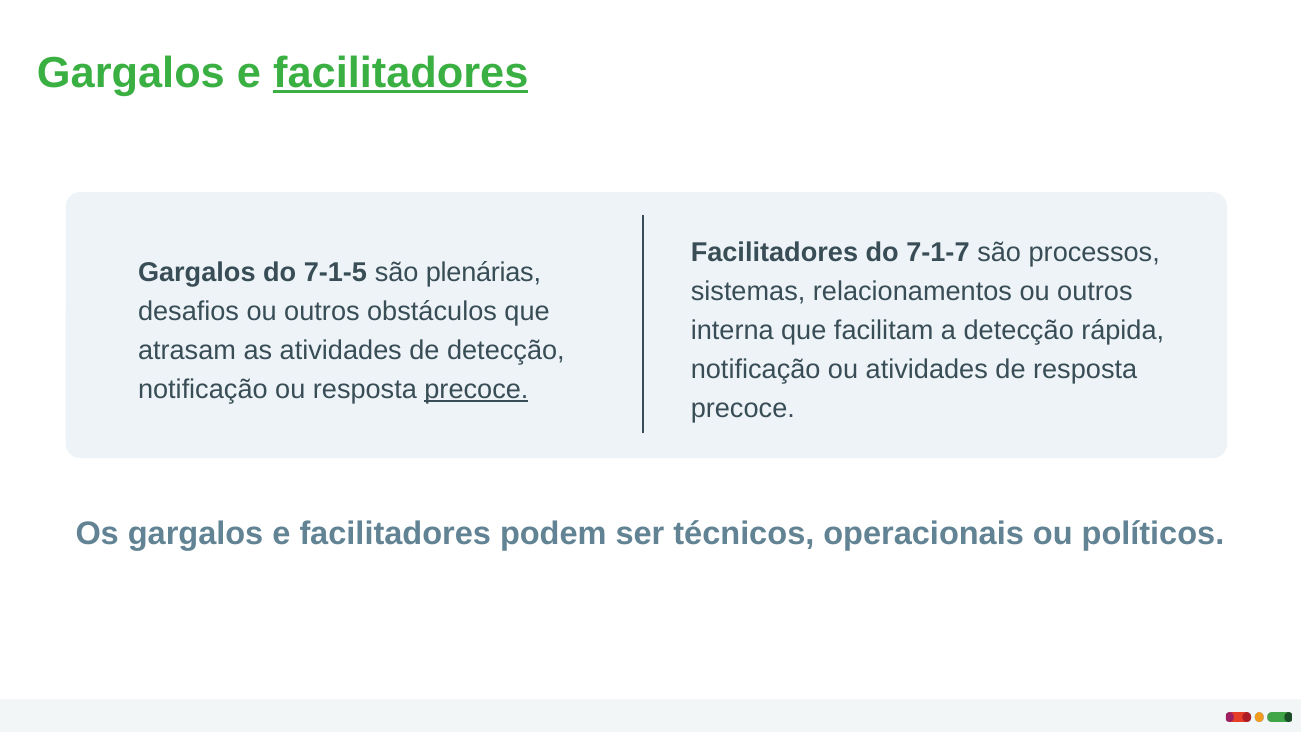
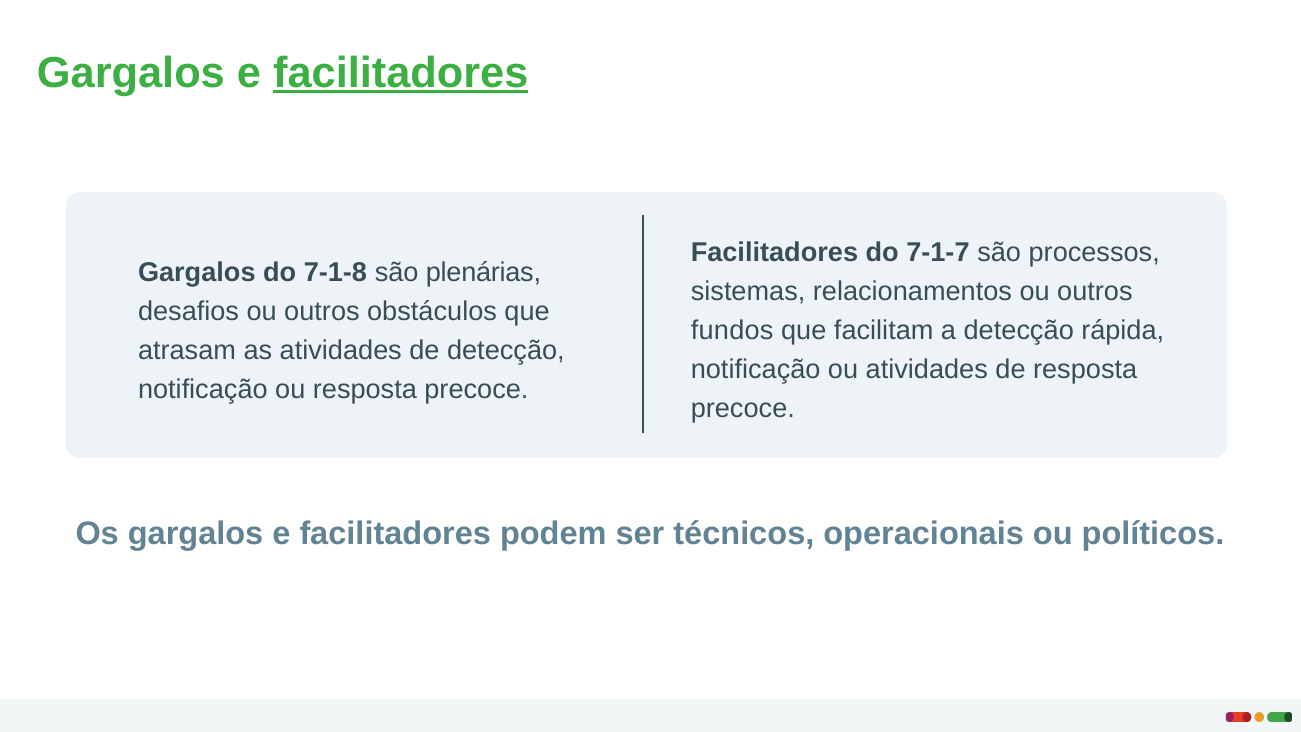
7-1-5: 7-1-5 -> 7-1-8
interna: interna -> fundos
precoce at (476, 389) underline: present -> none
